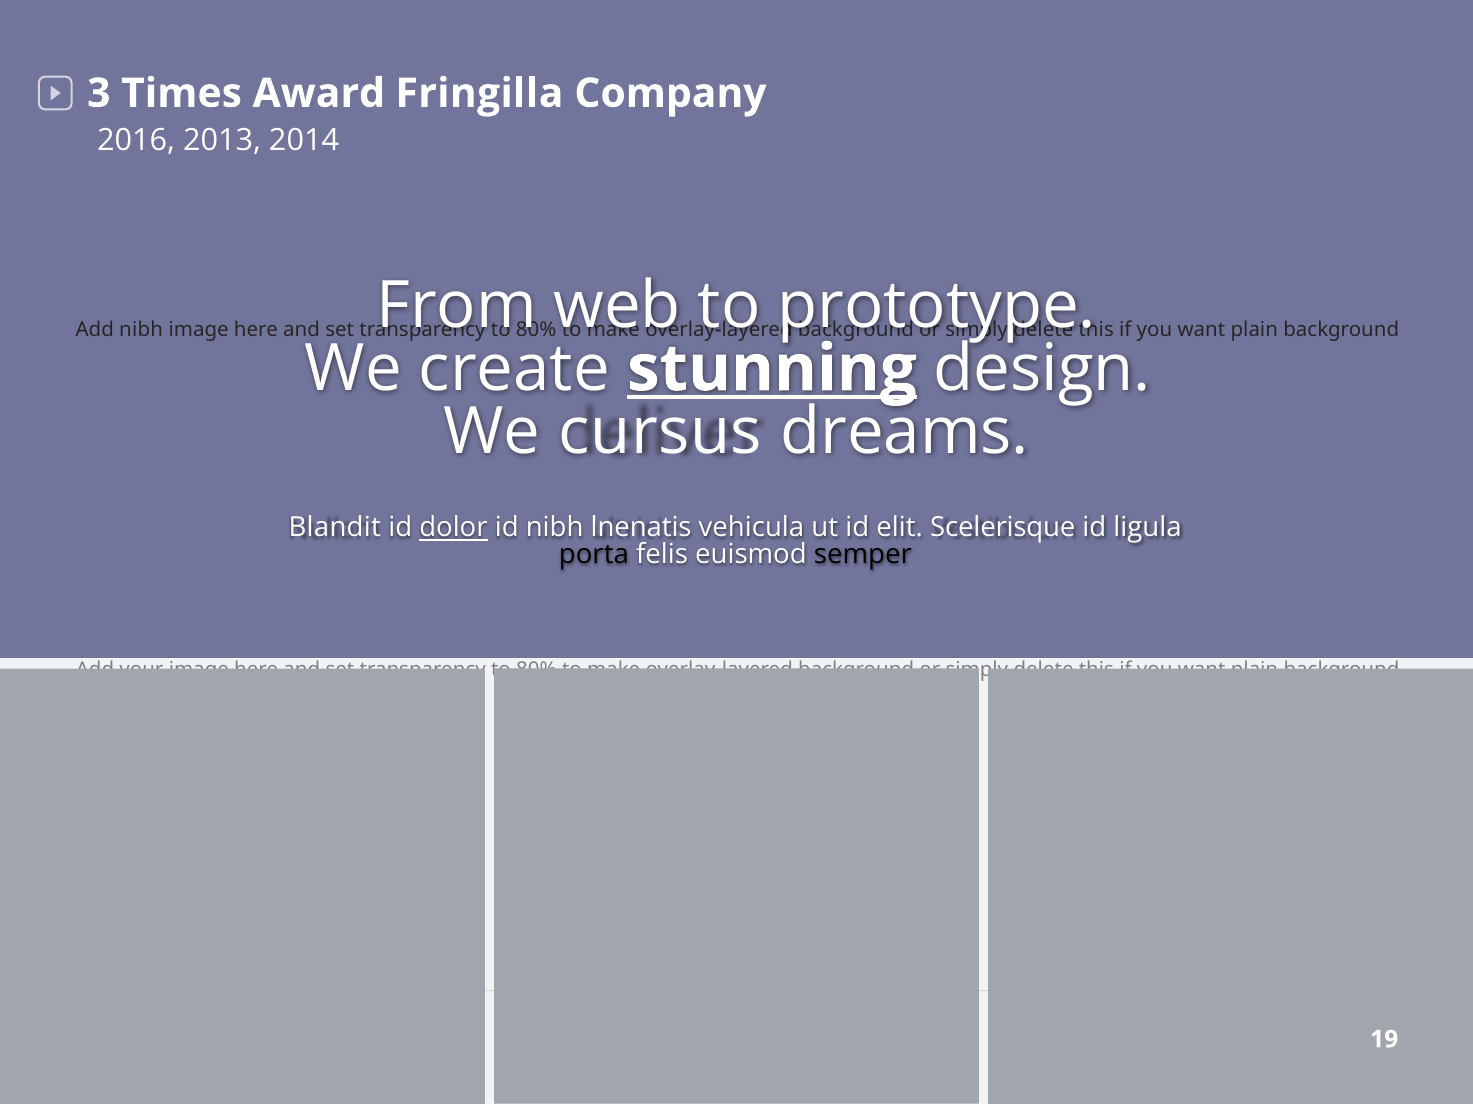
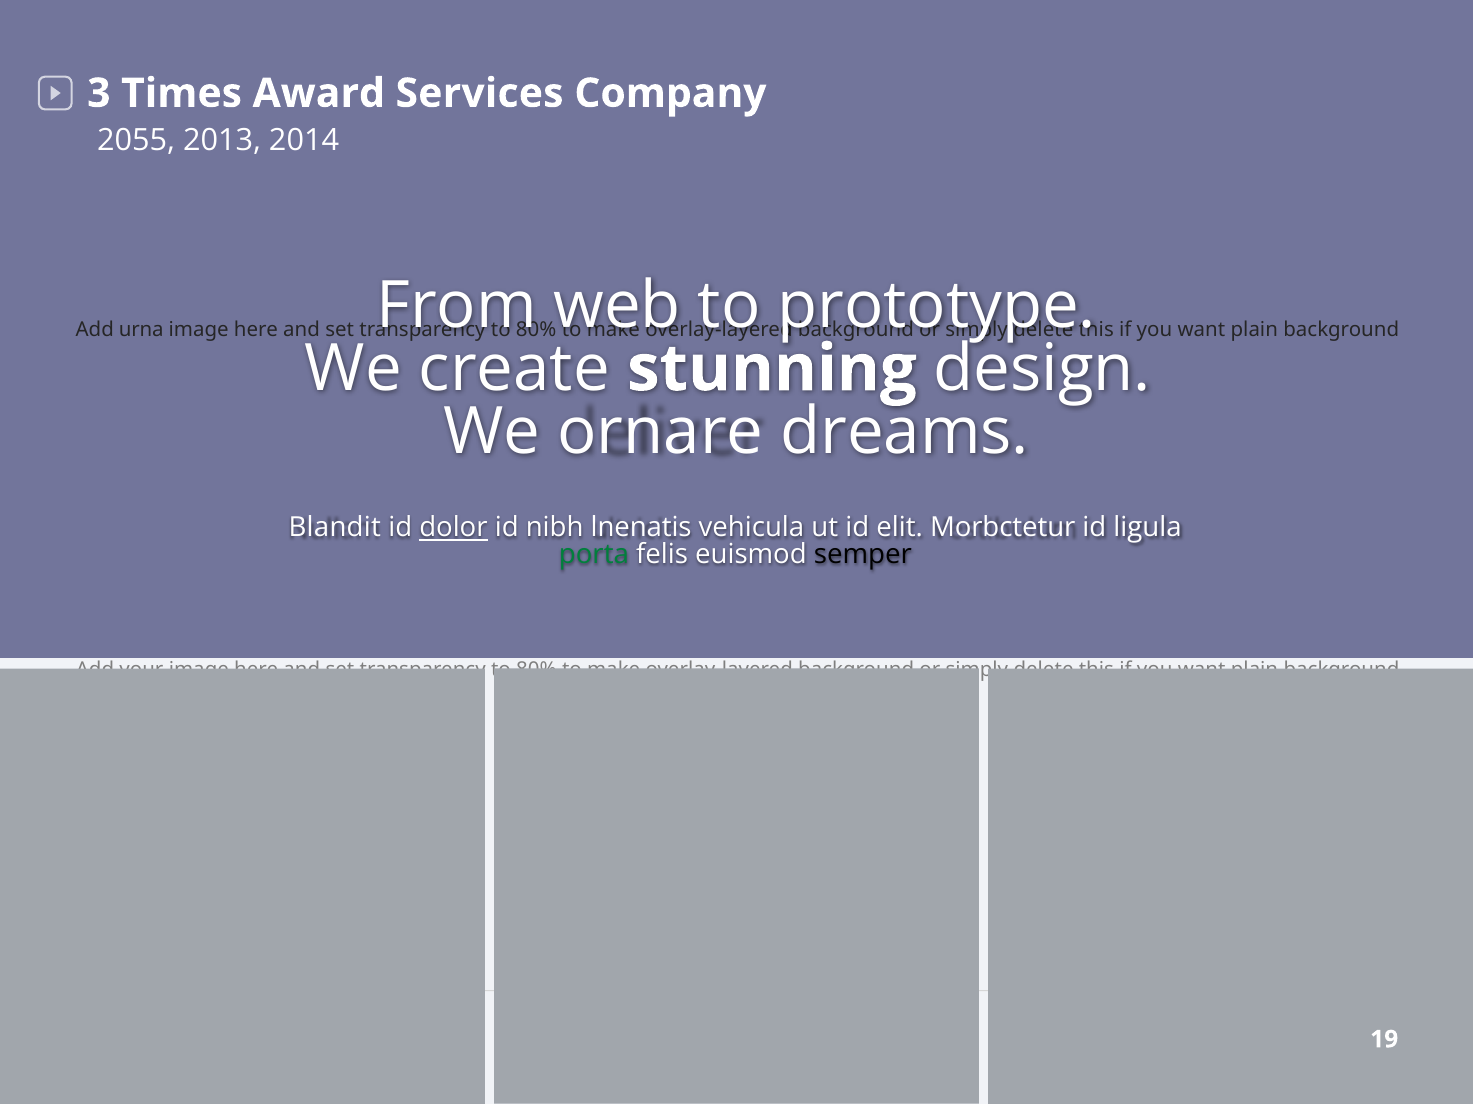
Fringilla: Fringilla -> Services
2016: 2016 -> 2055
Add nibh: nibh -> urna
stunning underline: present -> none
cursus: cursus -> ornare
Scelerisque: Scelerisque -> Morbctetur
porta colour: black -> green
